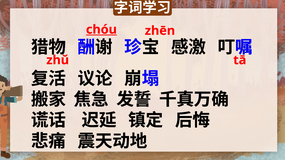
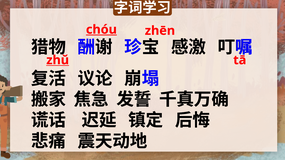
zhǔ underline: none -> present
